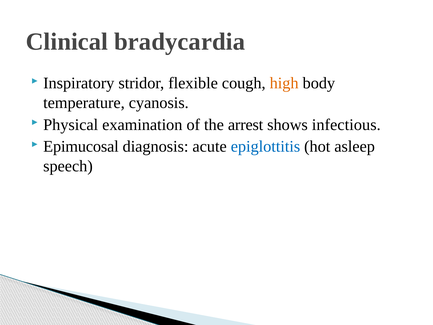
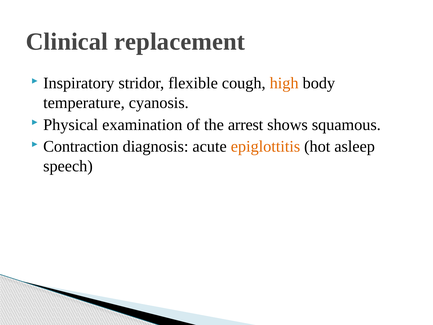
bradycardia: bradycardia -> replacement
infectious: infectious -> squamous
Epimucosal: Epimucosal -> Contraction
epiglottitis colour: blue -> orange
